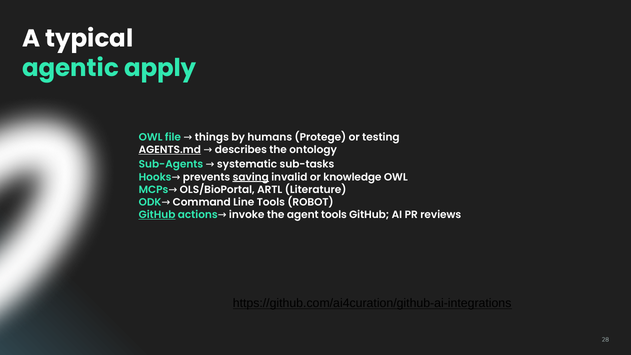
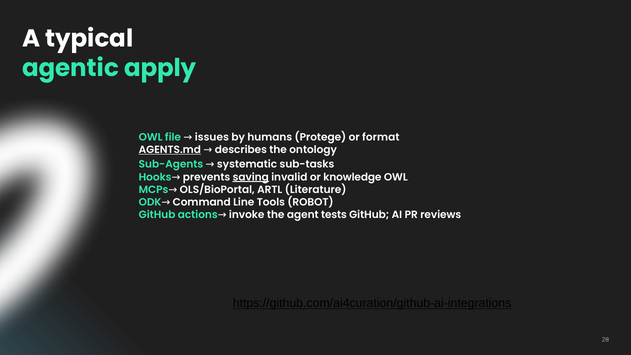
things: things -> issues
testing: testing -> format
GitHub at (157, 215) underline: present -> none
agent tools: tools -> tests
